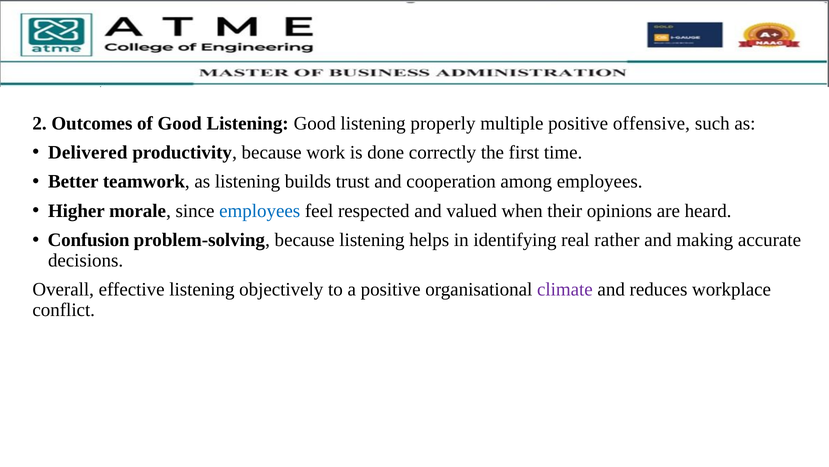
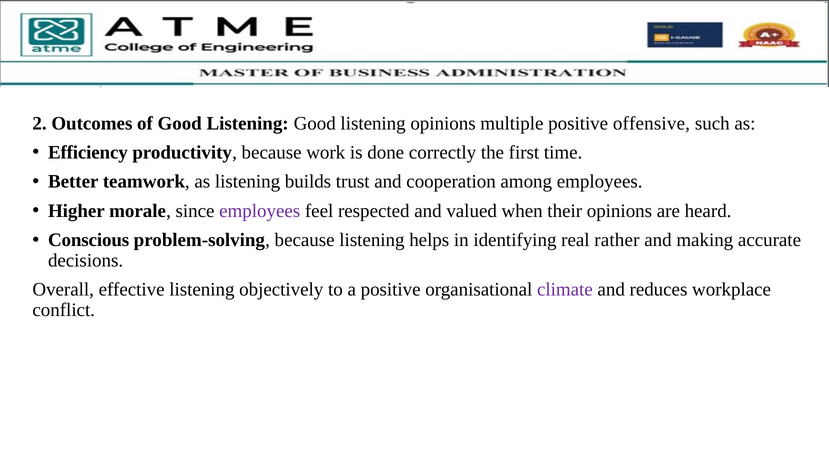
listening properly: properly -> opinions
Delivered: Delivered -> Efficiency
employees at (260, 210) colour: blue -> purple
Confusion: Confusion -> Conscious
